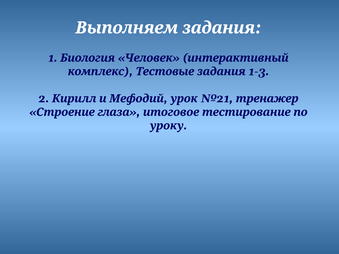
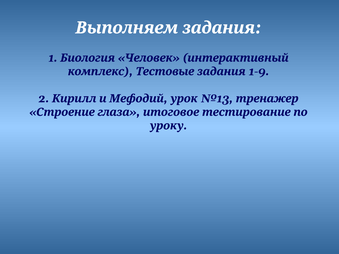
1-3: 1-3 -> 1-9
№21: №21 -> №13
